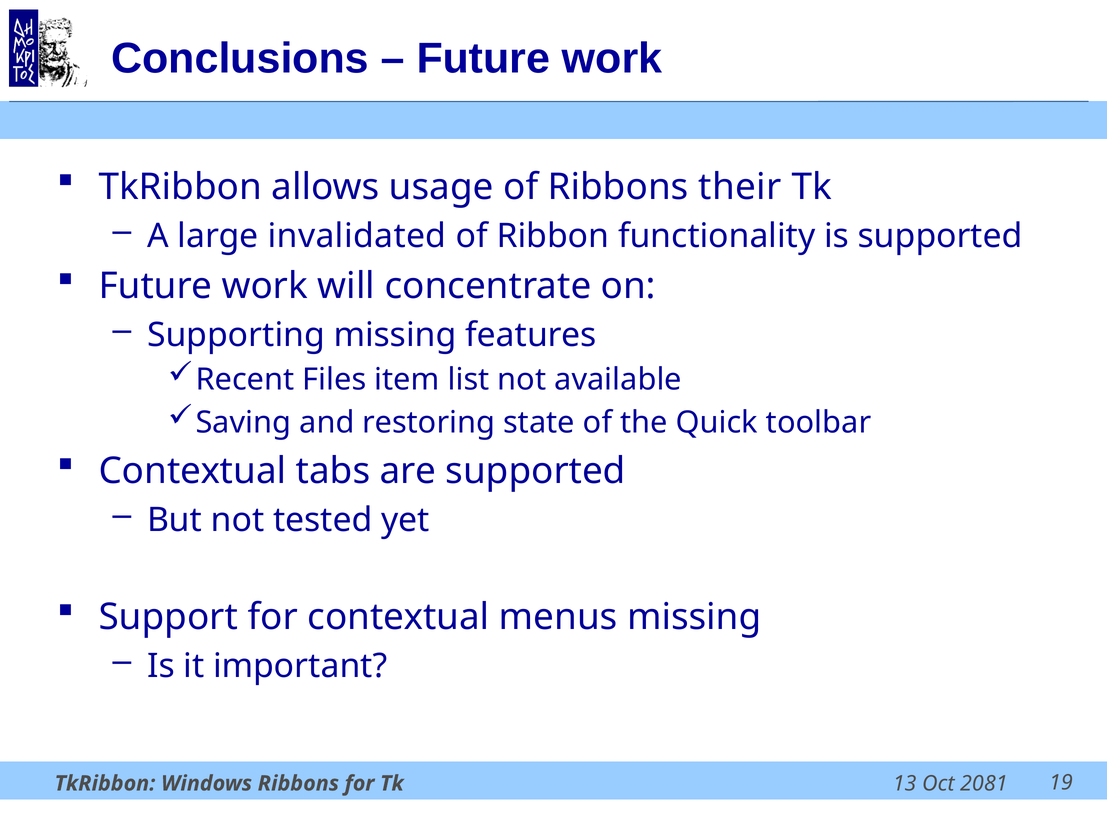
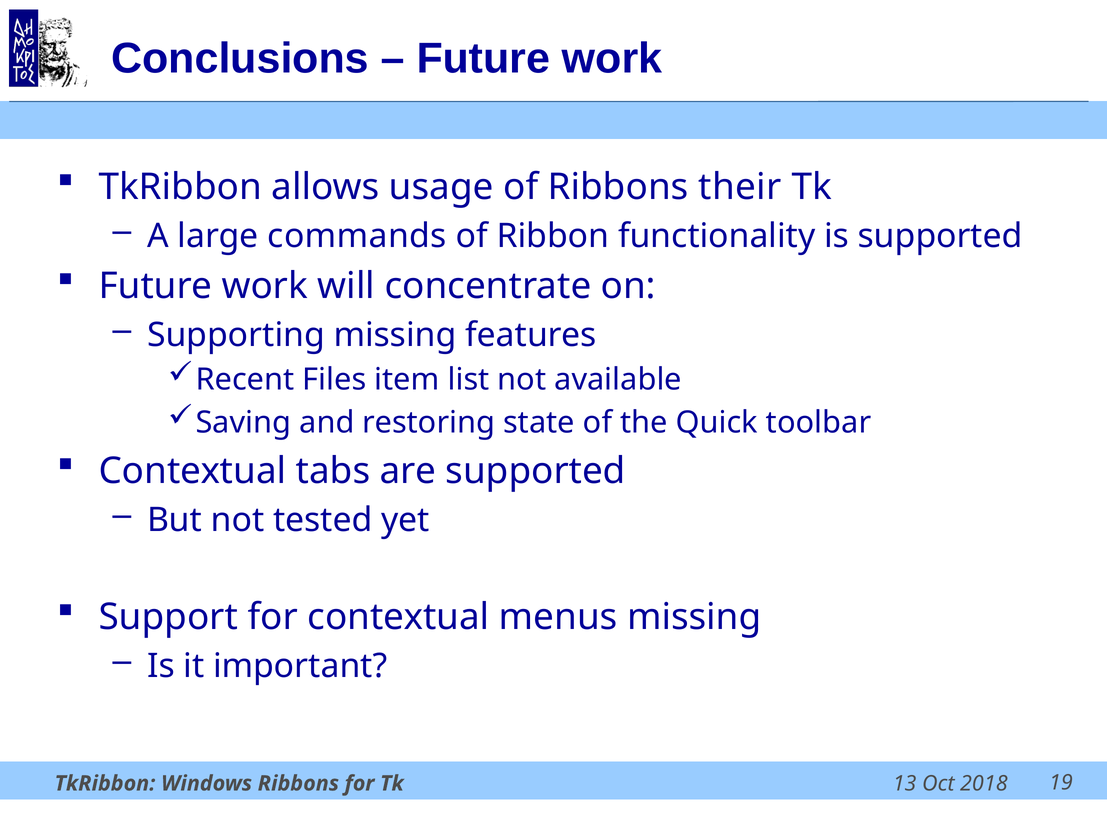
invalidated: invalidated -> commands
2081: 2081 -> 2018
